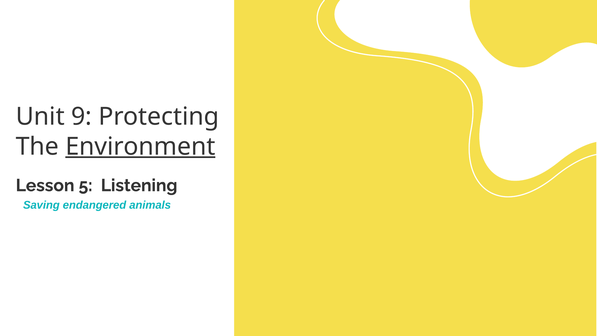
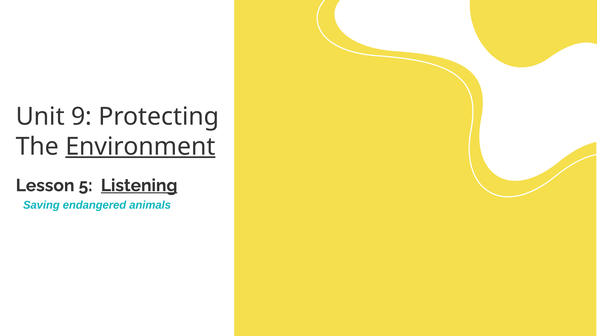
Listening underline: none -> present
